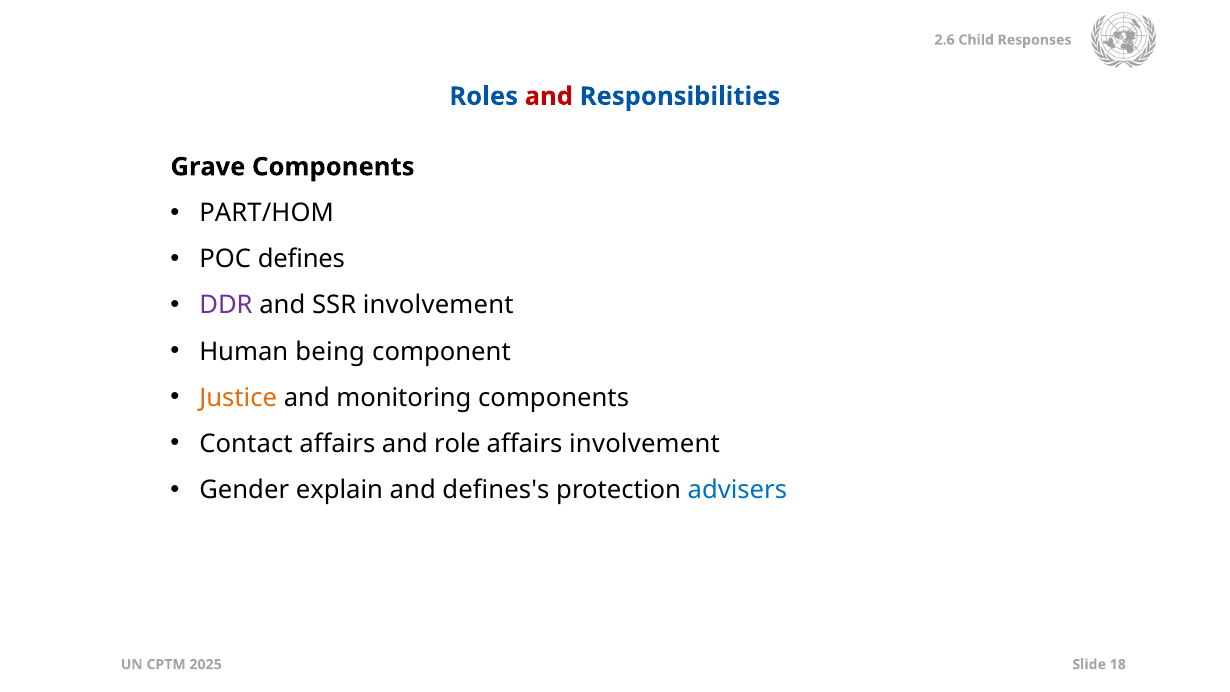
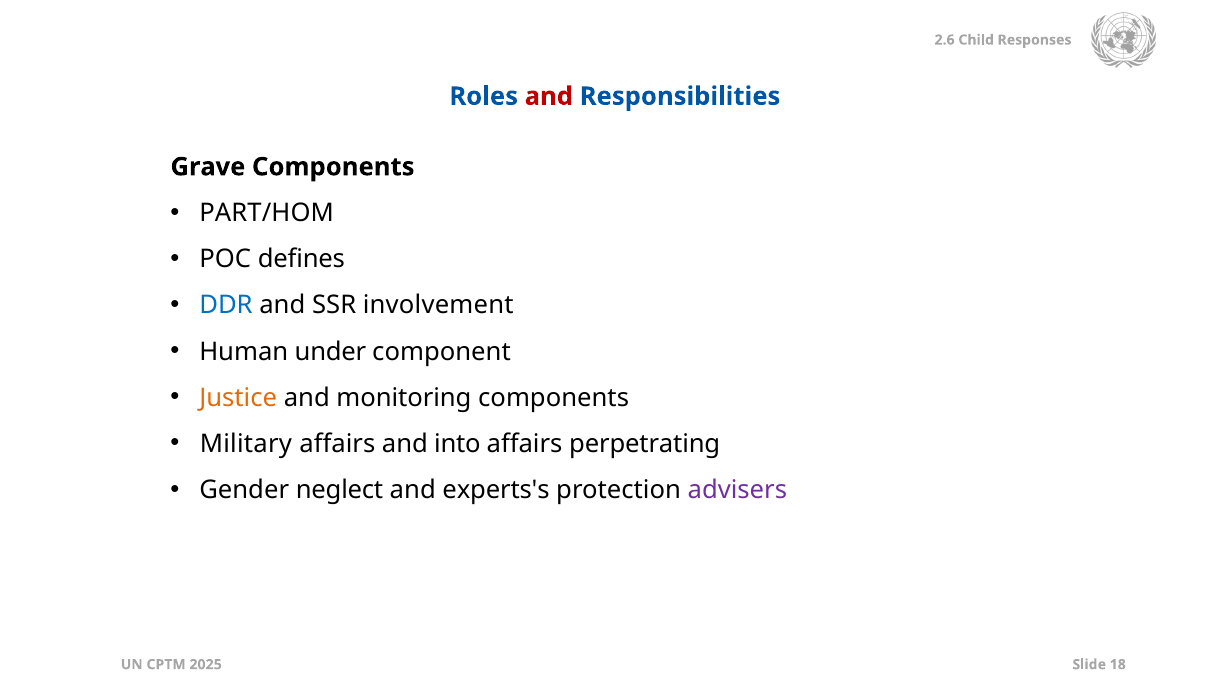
DDR colour: purple -> blue
being: being -> under
Contact: Contact -> Military
role: role -> into
affairs involvement: involvement -> perpetrating
explain: explain -> neglect
defines's: defines's -> experts's
advisers colour: blue -> purple
